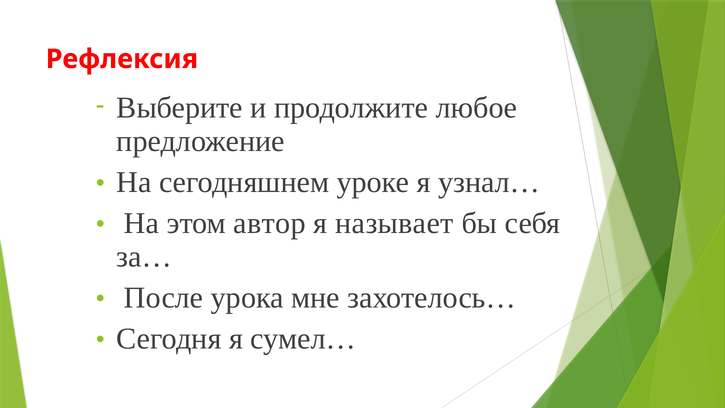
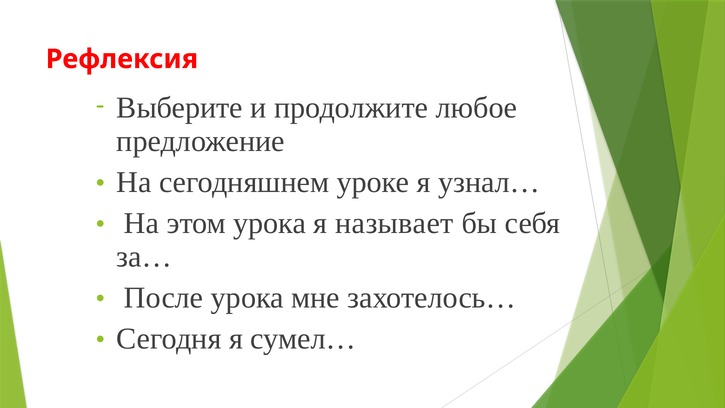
этом автор: автор -> урока
